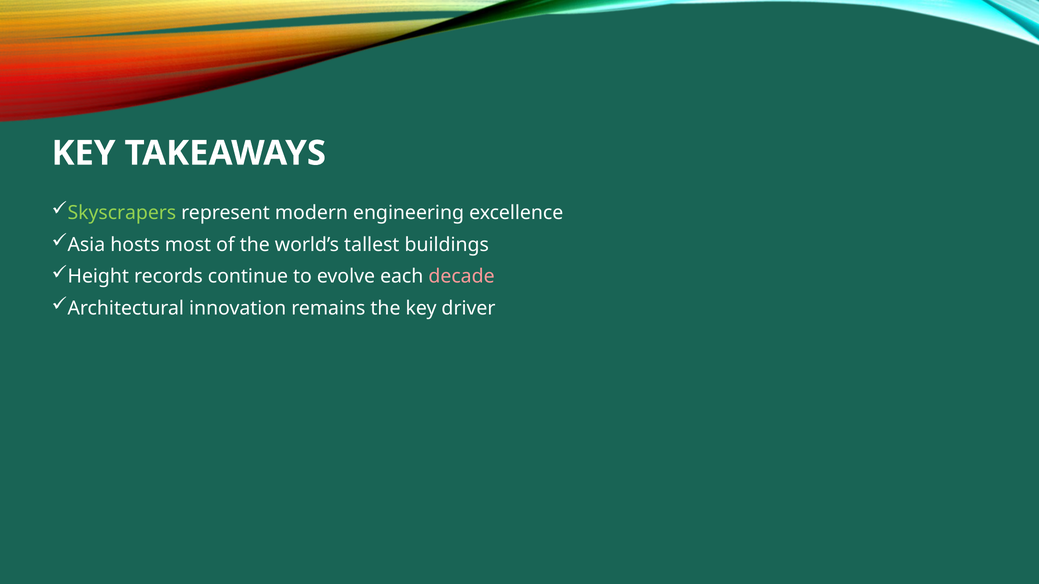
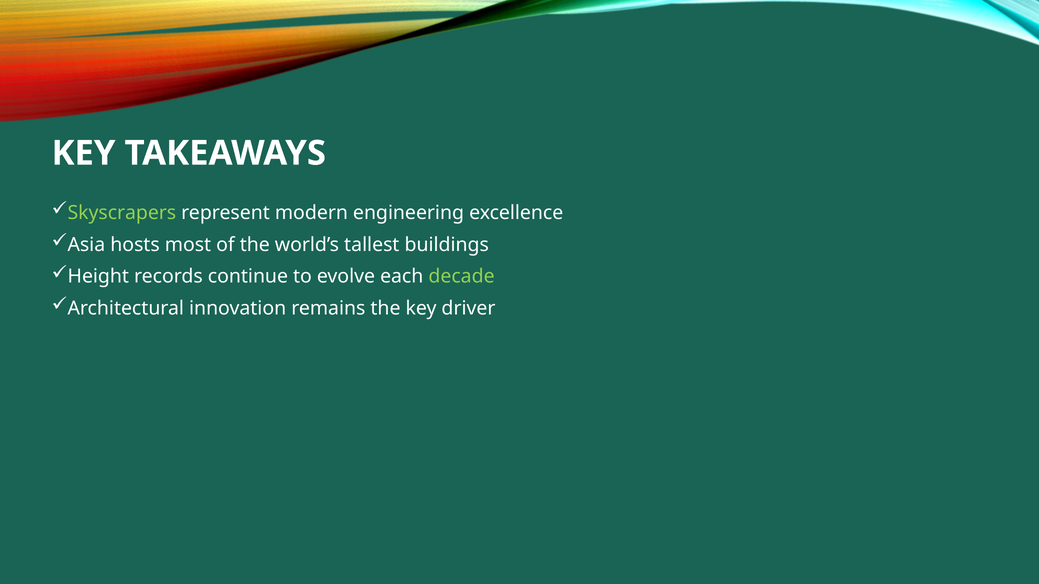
decade colour: pink -> light green
